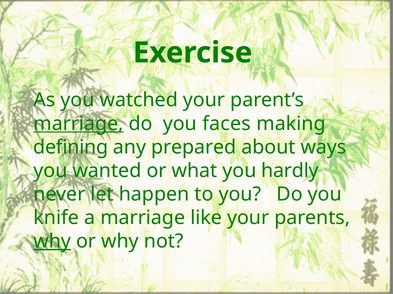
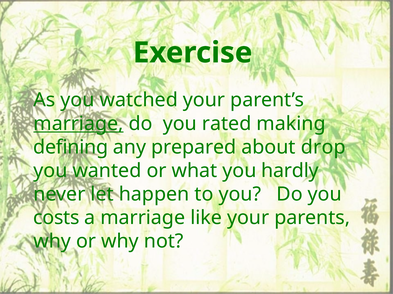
faces: faces -> rated
ways: ways -> drop
knife: knife -> costs
why at (52, 242) underline: present -> none
